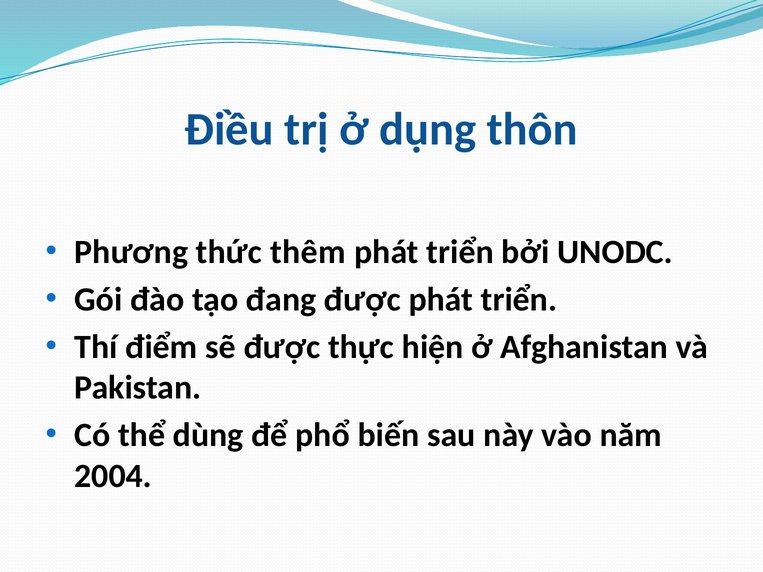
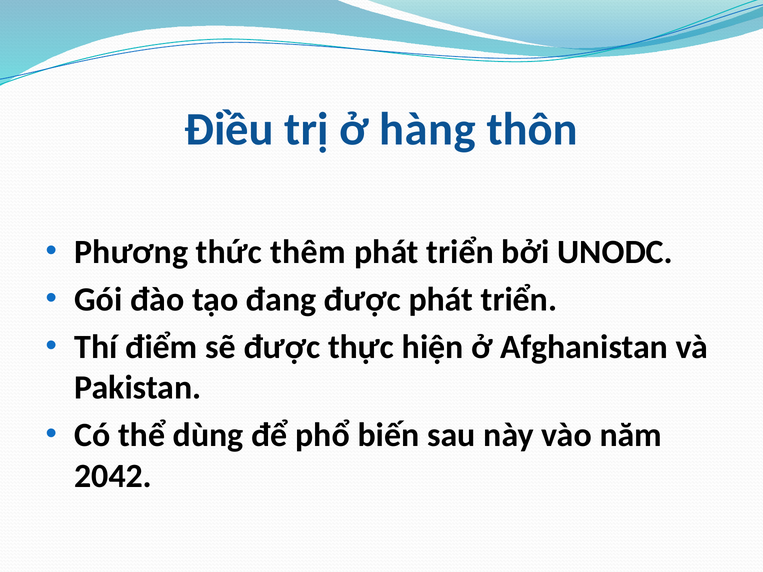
dụng: dụng -> hàng
2004: 2004 -> 2042
